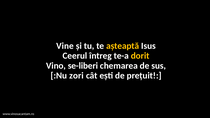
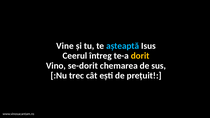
așteaptă colour: yellow -> light blue
se-liberi: se-liberi -> se-dorit
zori: zori -> trec
